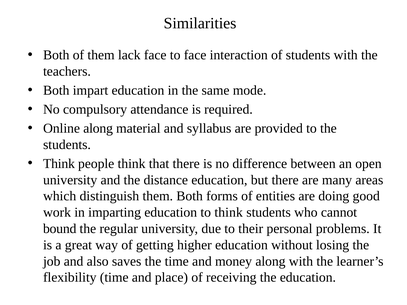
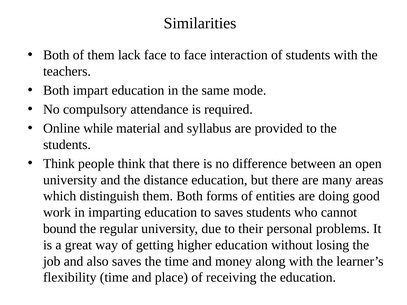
Online along: along -> while
to think: think -> saves
